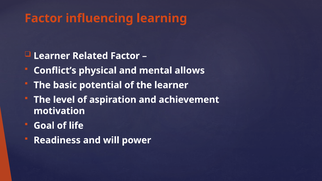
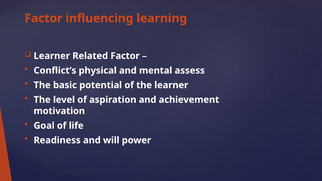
allows: allows -> assess
